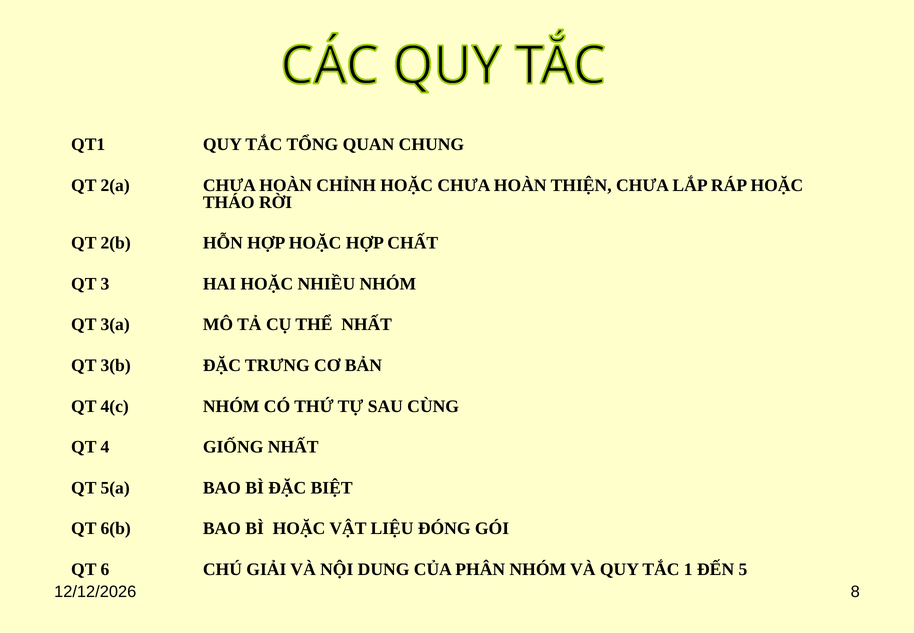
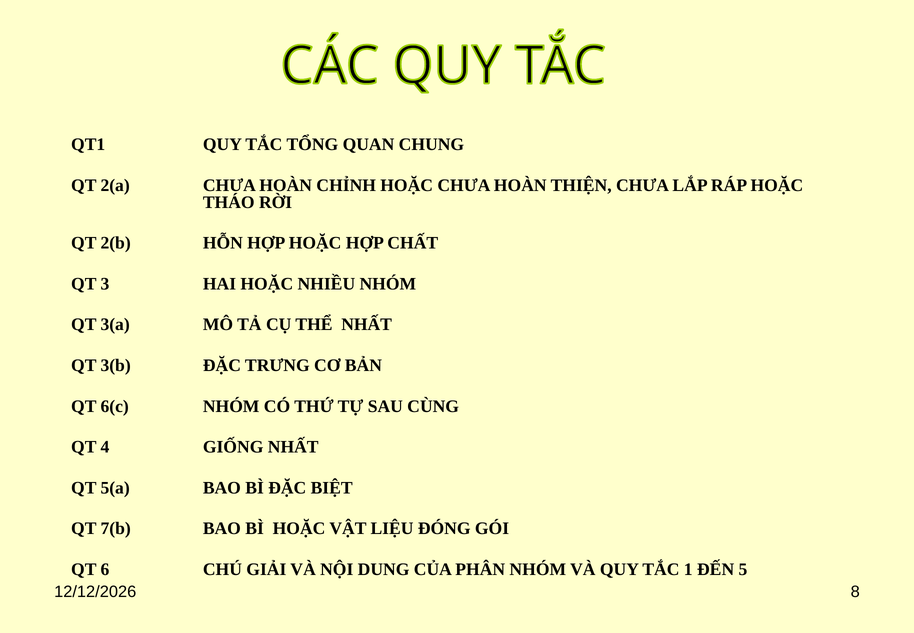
4(c: 4(c -> 6(c
6(b: 6(b -> 7(b
